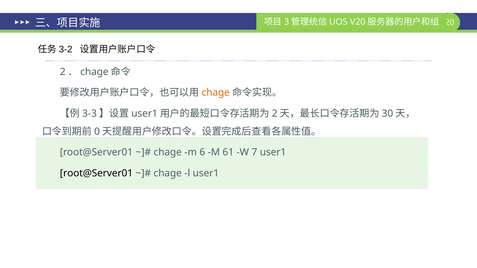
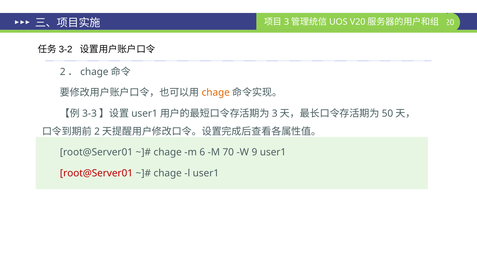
2 at (275, 114): 2 -> 3
30: 30 -> 50
0 at (97, 132): 0 -> 2
61: 61 -> 70
7: 7 -> 9
root@Server01 at (96, 173) colour: black -> red
